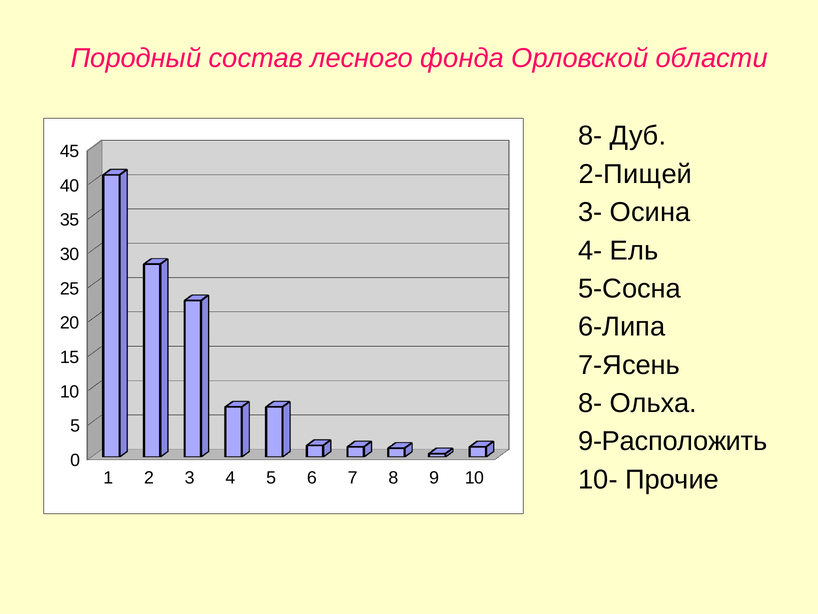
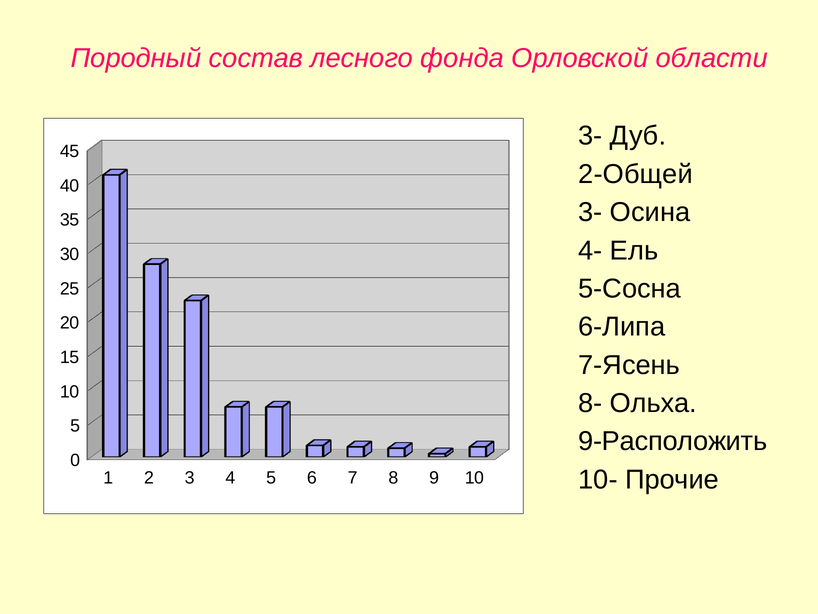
8- at (590, 136): 8- -> 3-
2-Пищей: 2-Пищей -> 2-Общей
